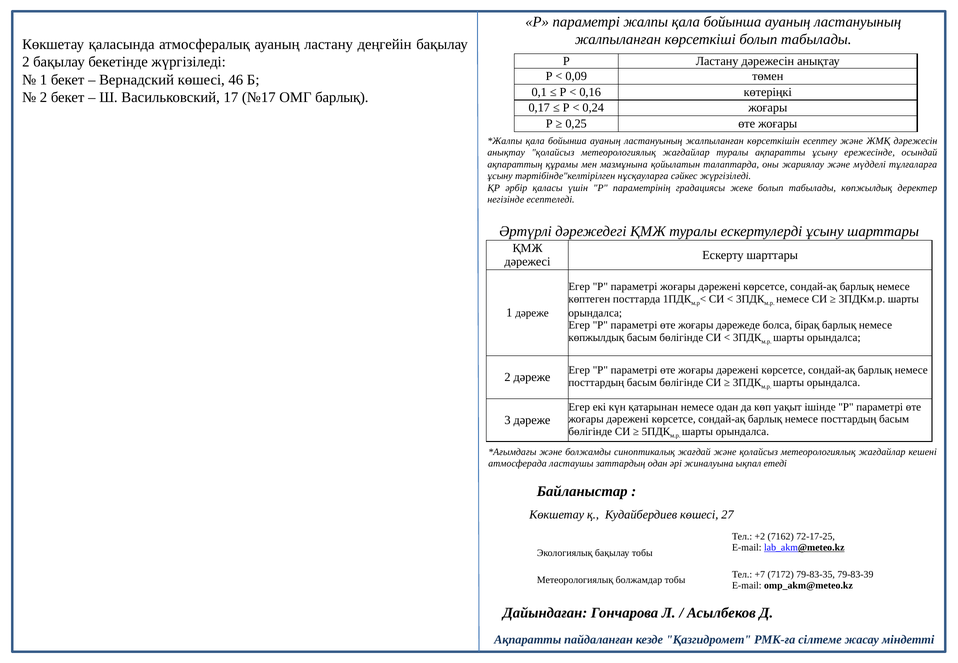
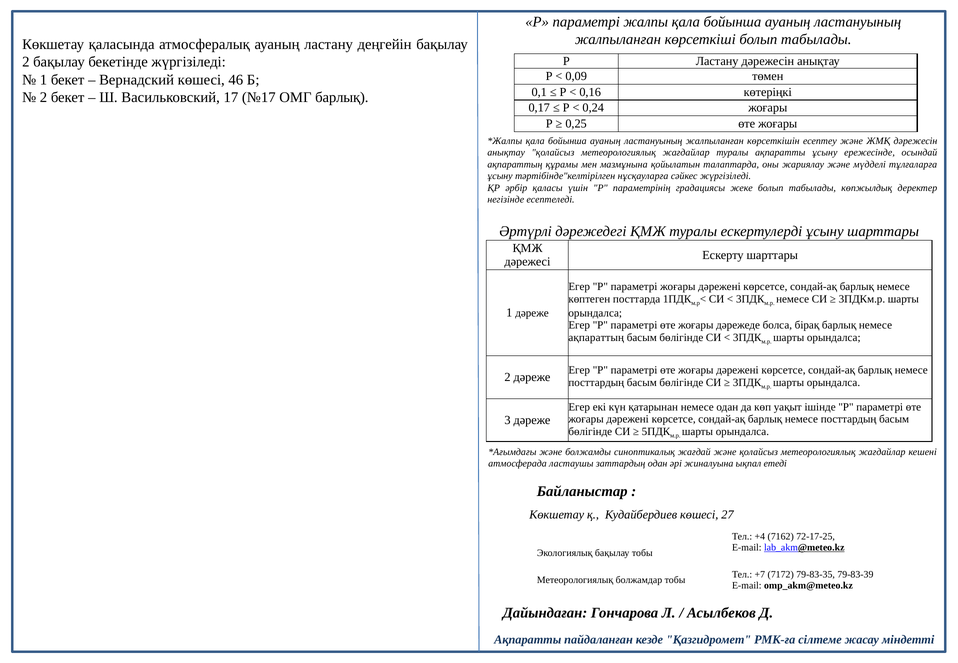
көпжылдық at (596, 337): көпжылдық -> ақпараттың
+2: +2 -> +4
